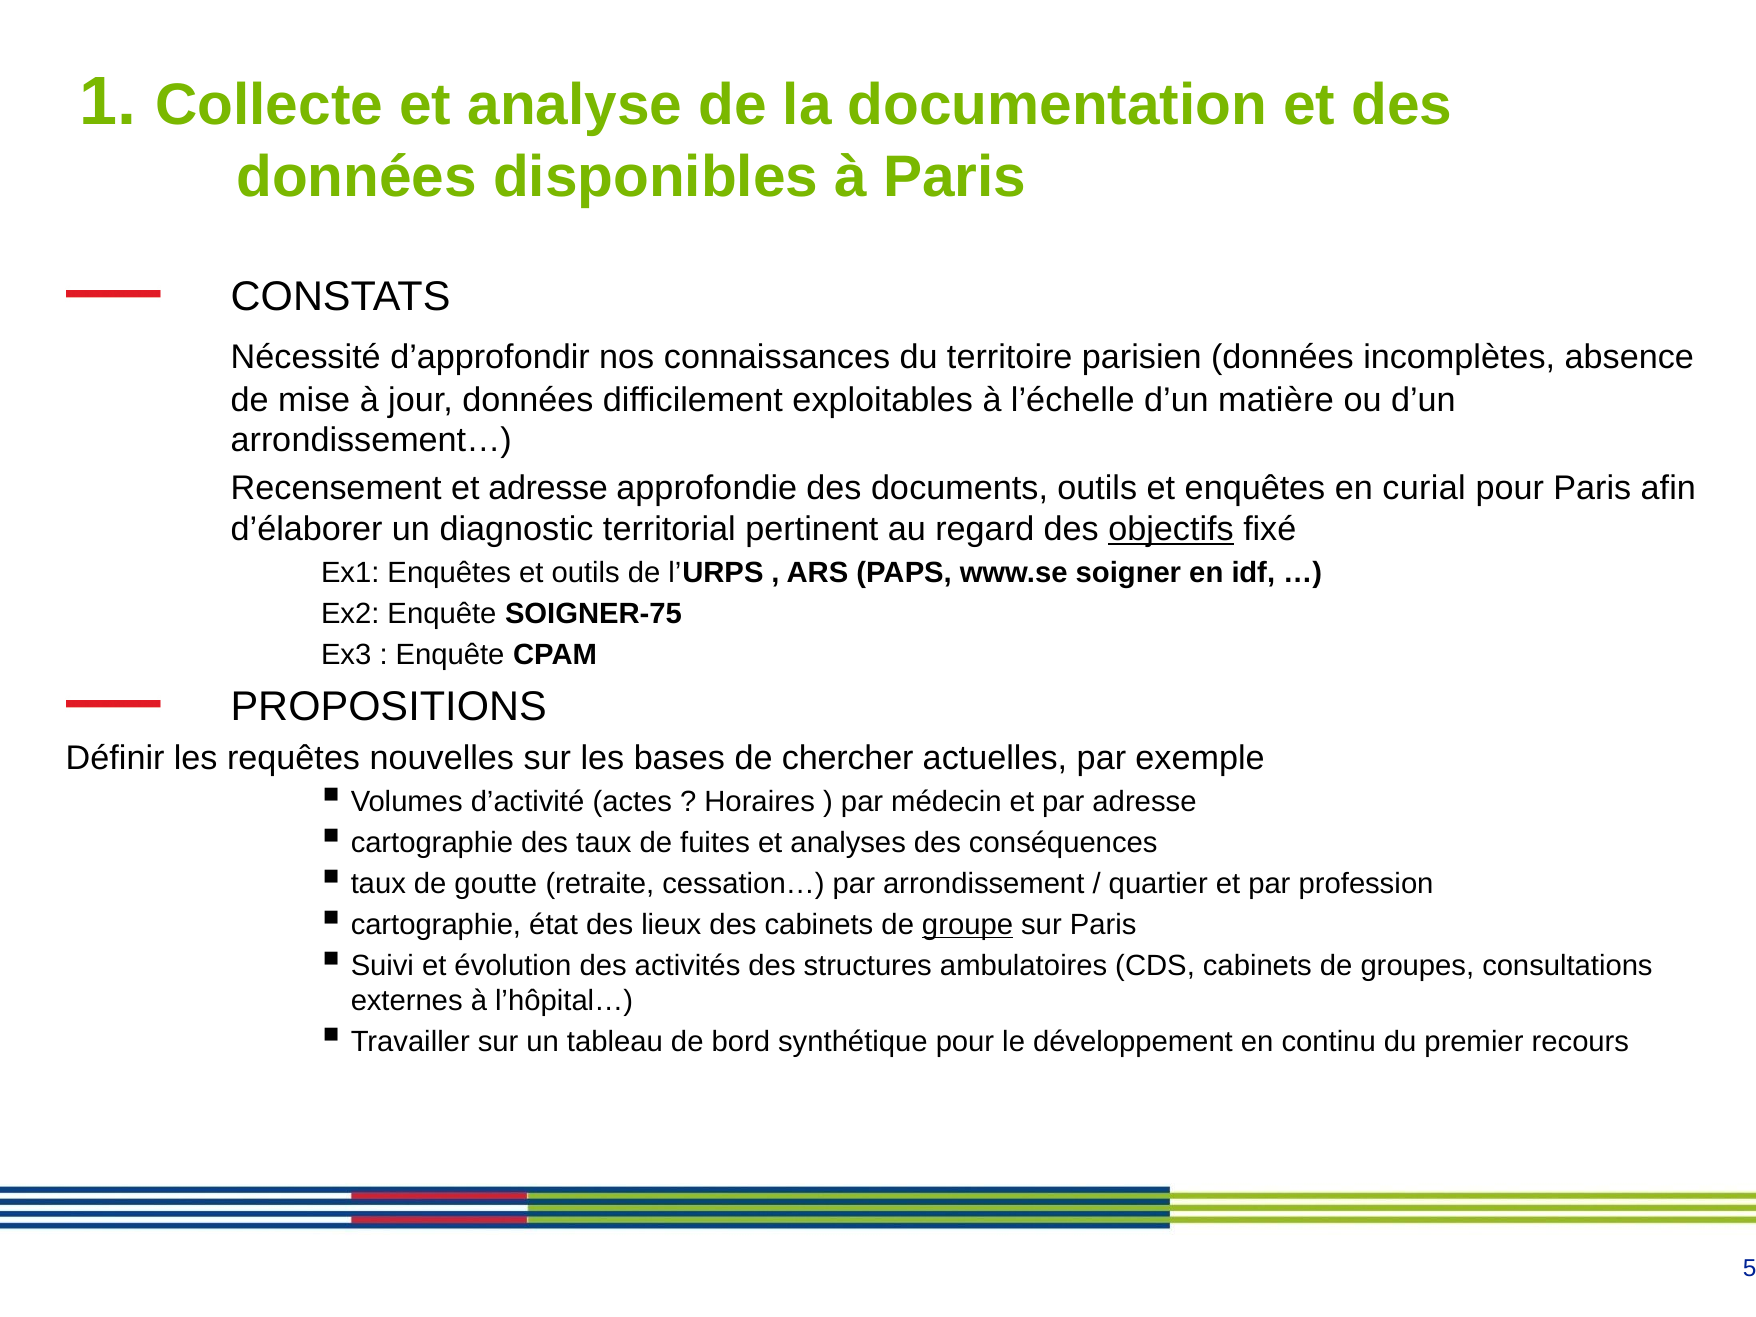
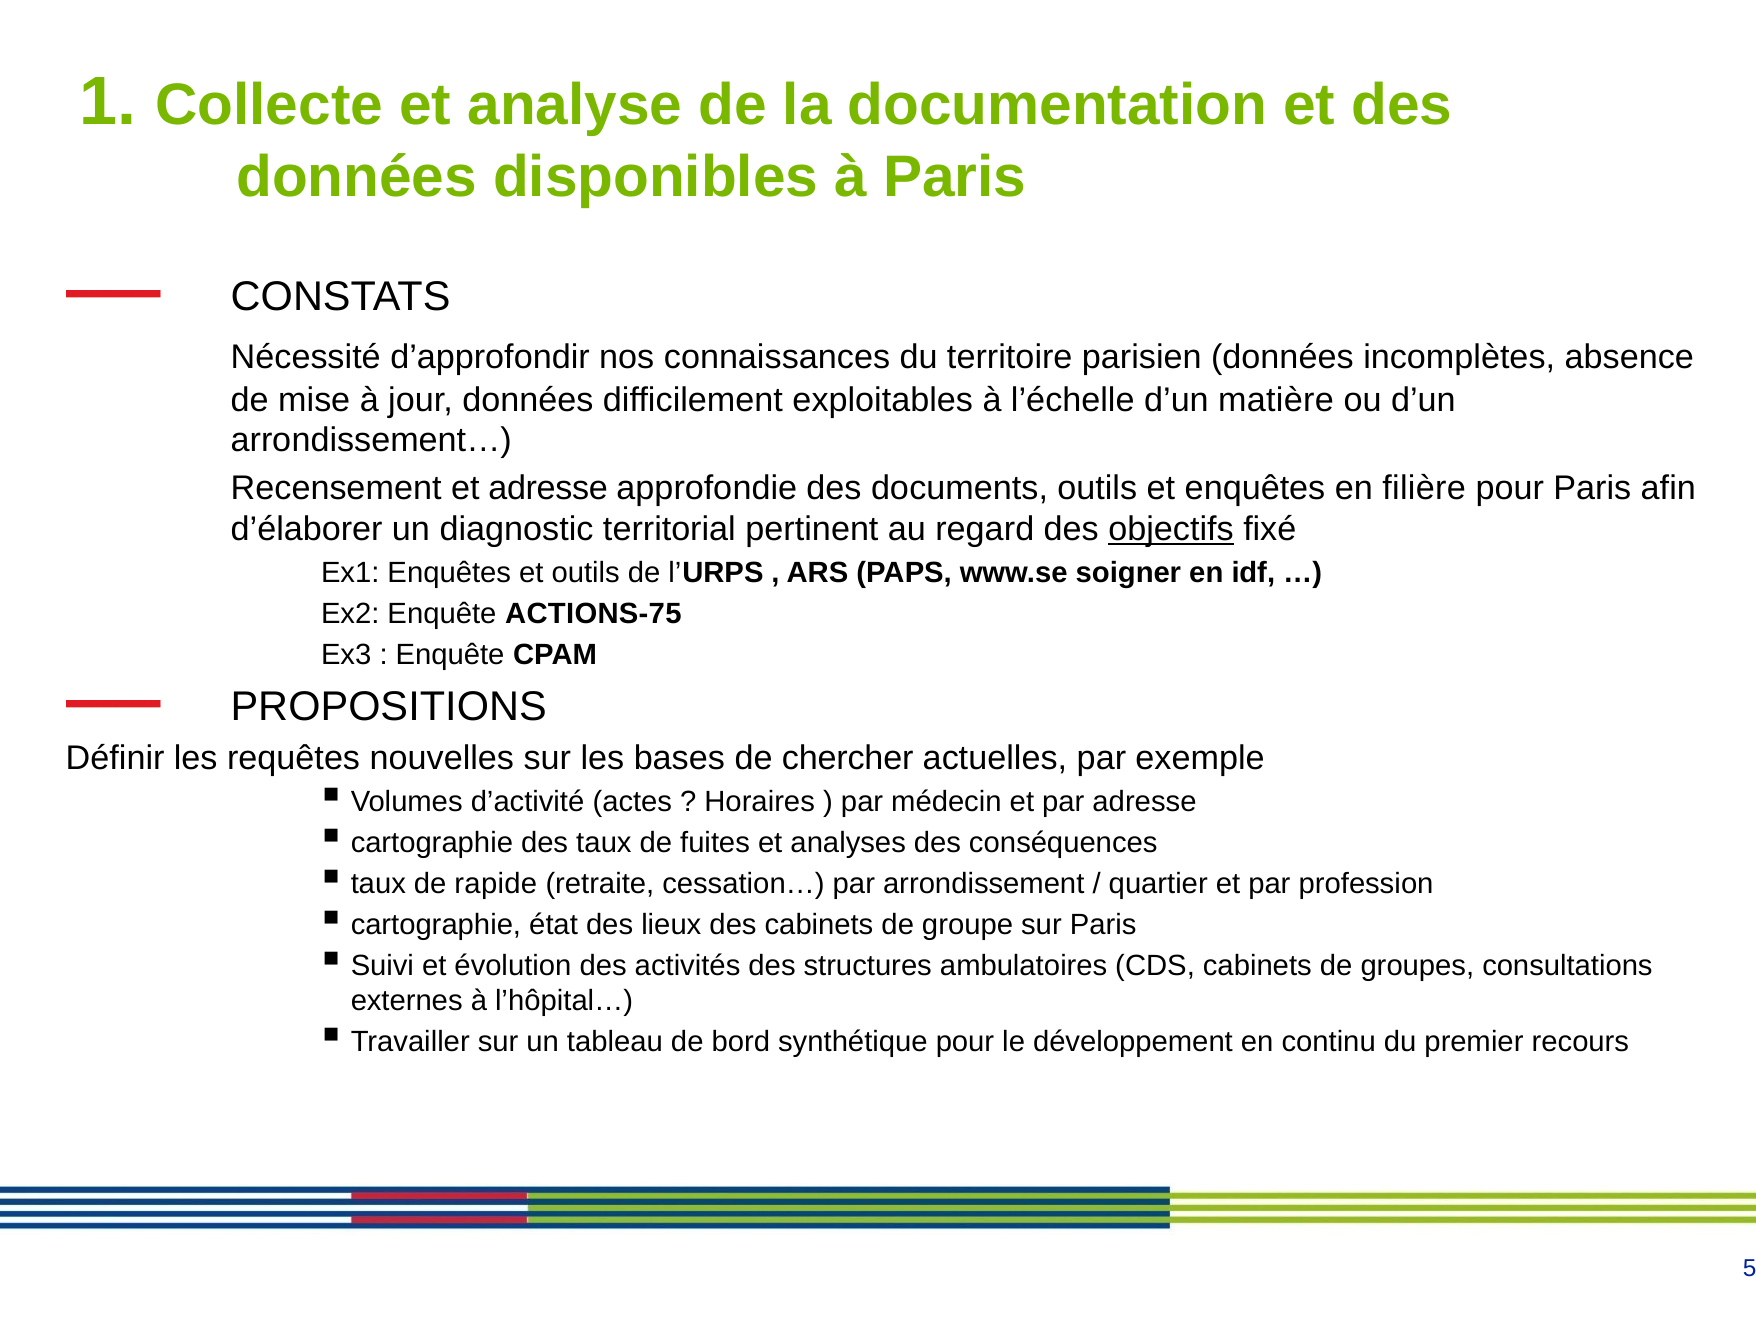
curial: curial -> filière
SOIGNER-75: SOIGNER-75 -> ACTIONS-75
goutte: goutte -> rapide
groupe underline: present -> none
